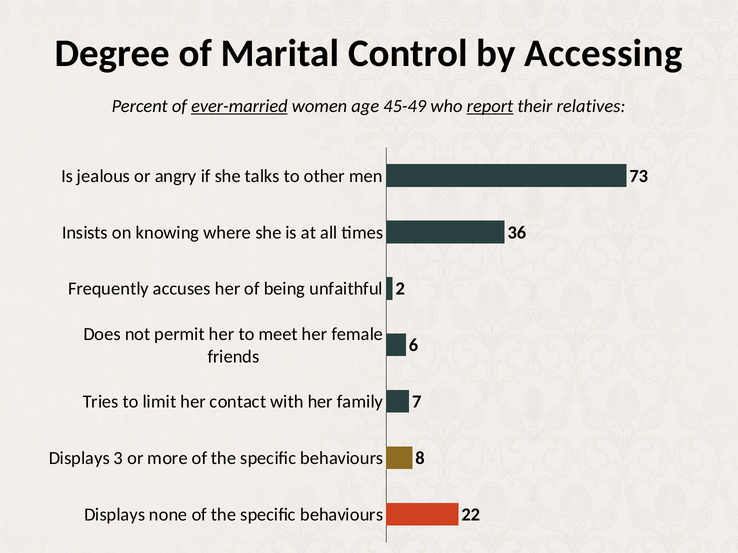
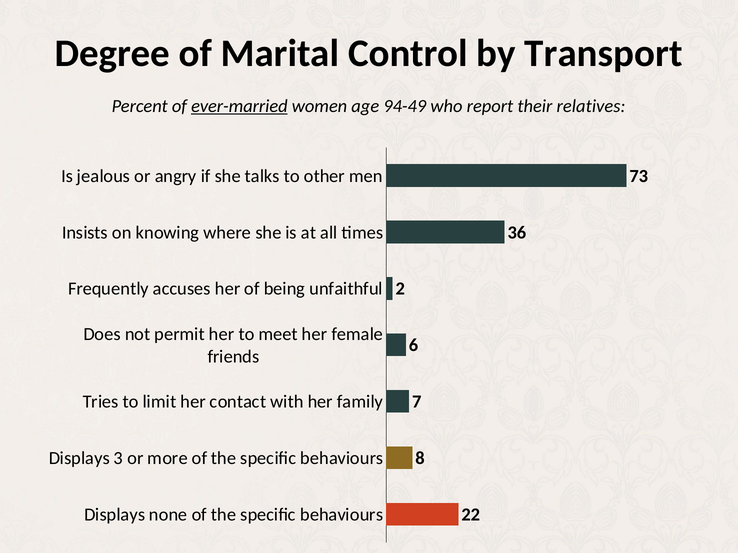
Accessing: Accessing -> Transport
45-49: 45-49 -> 94-49
report underline: present -> none
